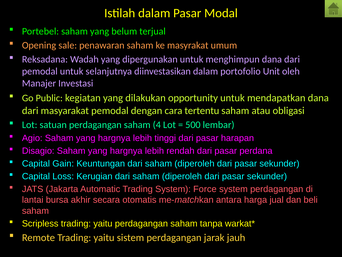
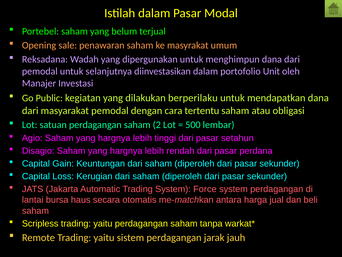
opportunity: opportunity -> berperilaku
4: 4 -> 2
harapan: harapan -> setahun
akhir: akhir -> haus
